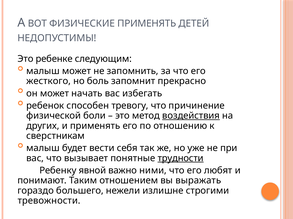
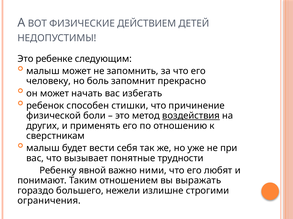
ФИЗИЧЕСКИЕ ПРИМЕНЯТЬ: ПРИМЕНЯТЬ -> ДЕЙСТВИЕМ
жесткого: жесткого -> человеку
тревогу: тревогу -> стишки
трудности underline: present -> none
тревожности: тревожности -> ограничения
